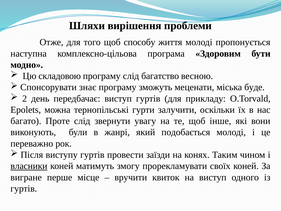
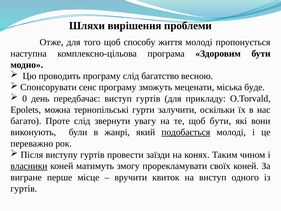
складовою: складовою -> проводить
знає: знає -> сенс
2: 2 -> 0
щоб інше: інше -> бути
подобається underline: none -> present
